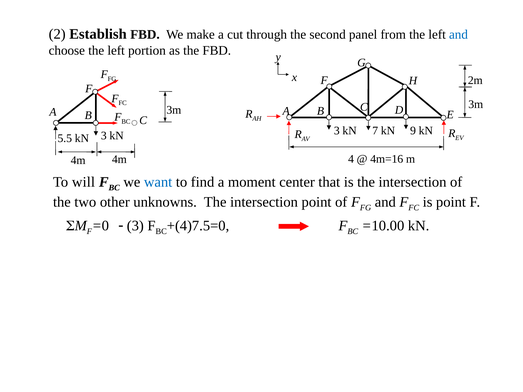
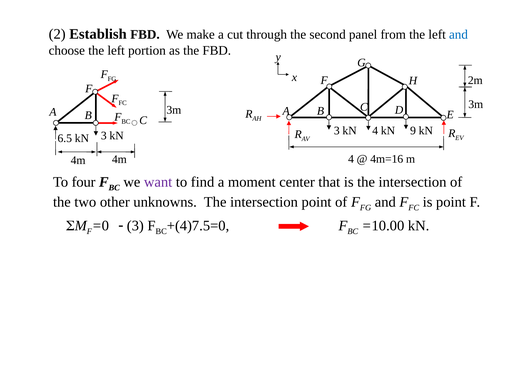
kN 7: 7 -> 4
5.5: 5.5 -> 6.5
will: will -> four
want colour: blue -> purple
